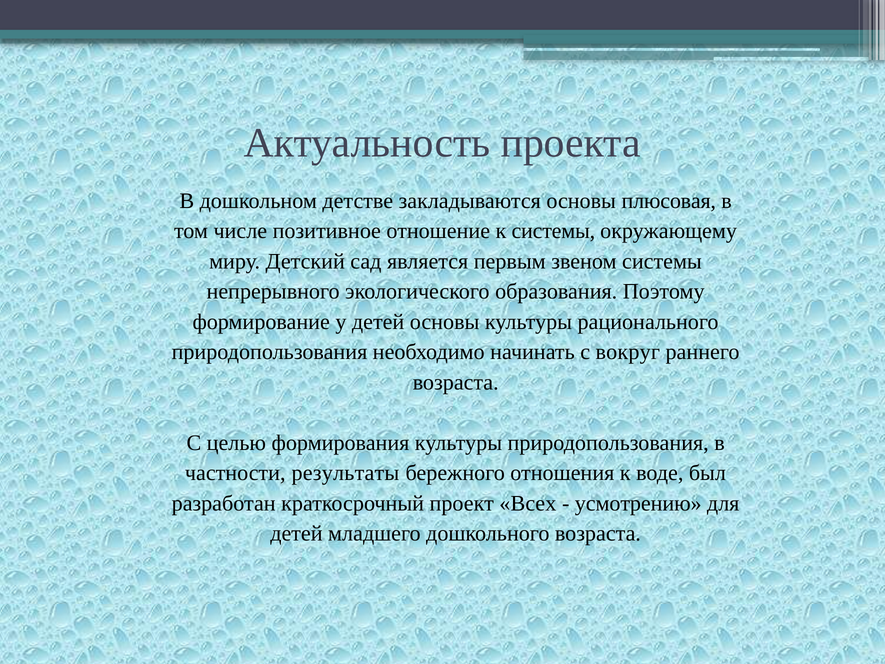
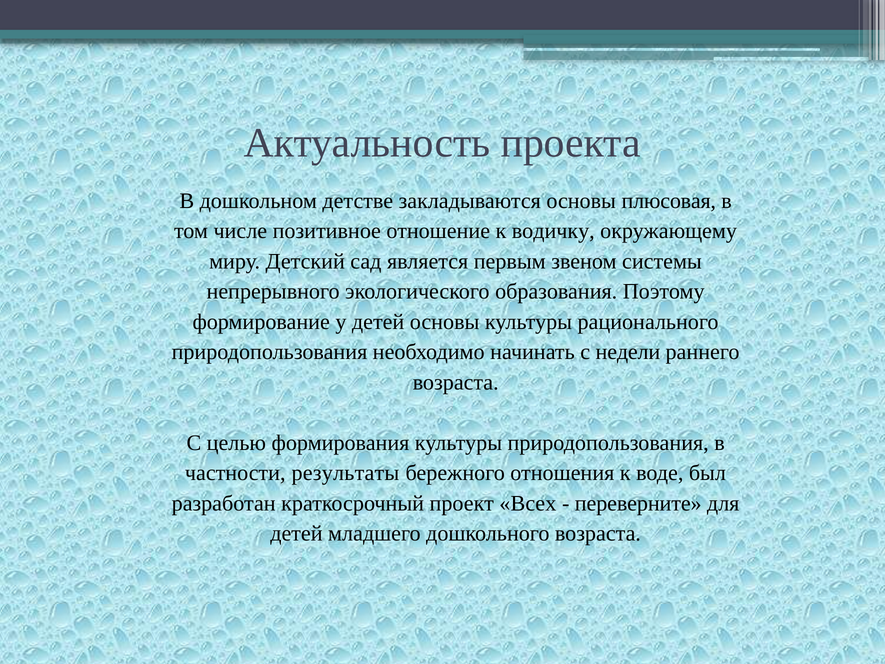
к системы: системы -> водичку
вокруг: вокруг -> недели
усмотрению: усмотрению -> переверните
